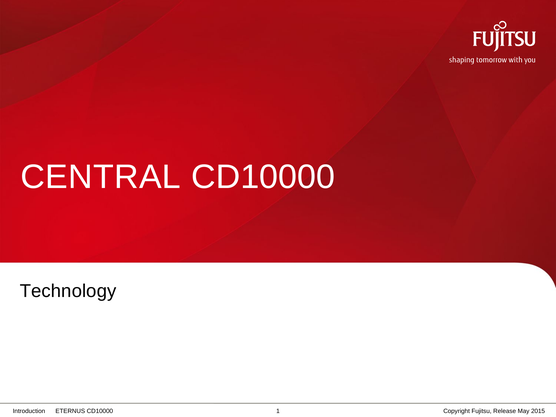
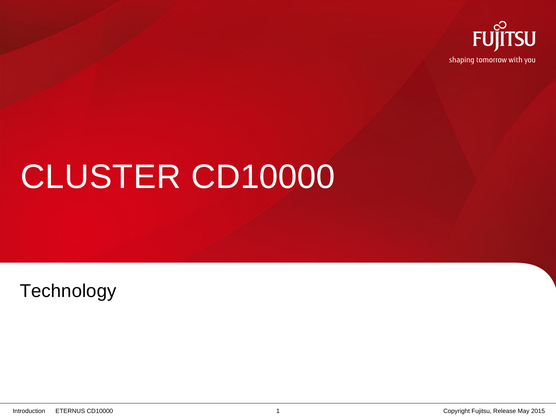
CENTRAL: CENTRAL -> CLUSTER
